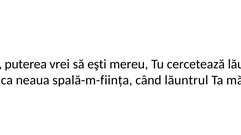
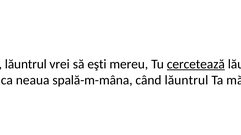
puterea at (26, 64): puterea -> lăuntrul
cercetează underline: none -> present
spală-m-ființa: spală-m-ființa -> spală-m-mâna
